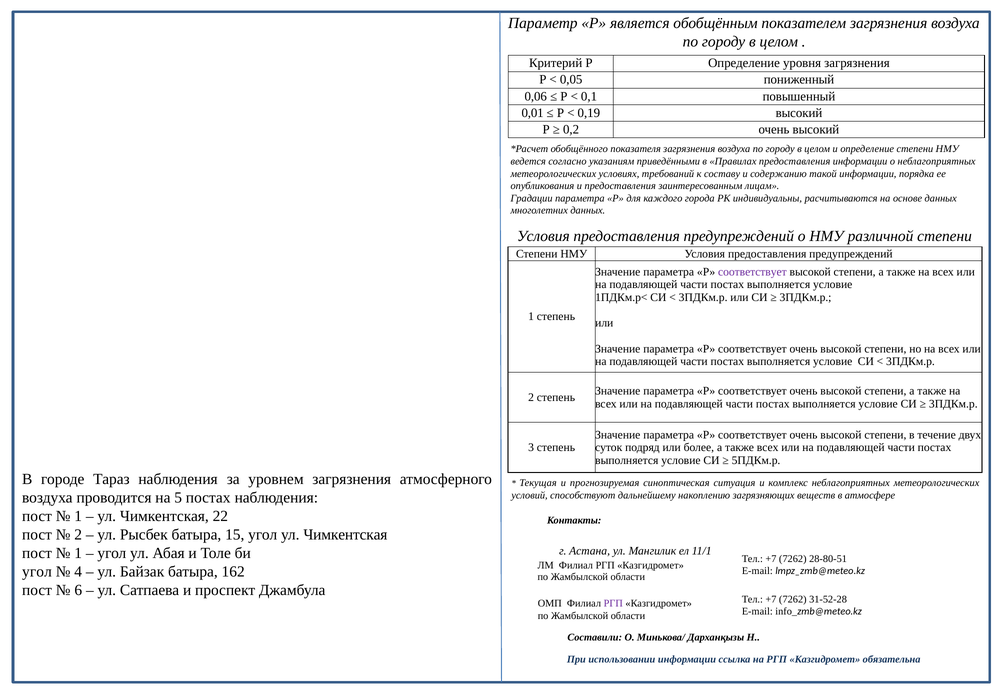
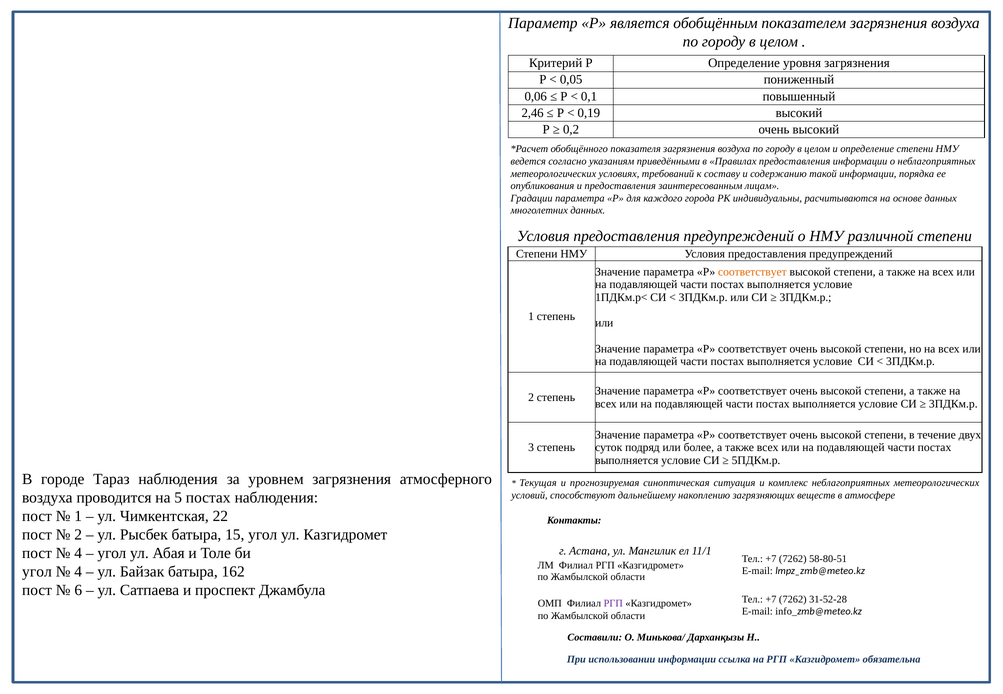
0,01: 0,01 -> 2,46
соответствует at (752, 272) colour: purple -> orange
угол ул Чимкентская: Чимкентская -> Казгидромет
1 at (78, 553): 1 -> 4
28-80-51: 28-80-51 -> 58-80-51
